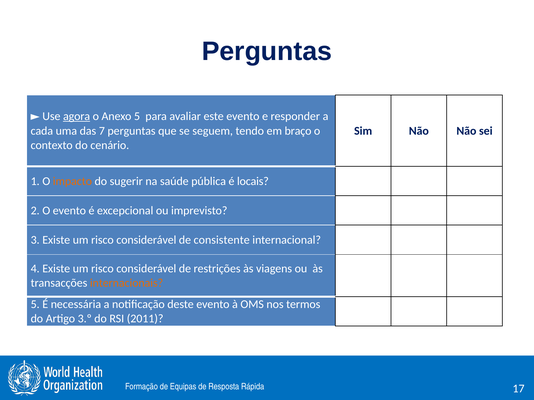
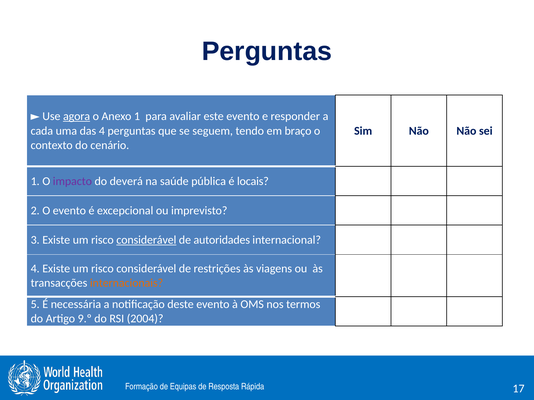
Anexo 5: 5 -> 1
das 7: 7 -> 4
impacto colour: orange -> purple
sugerir: sugerir -> deverá
considerável at (146, 240) underline: none -> present
consistente: consistente -> autoridades
3.º: 3.º -> 9.º
2011: 2011 -> 2004
